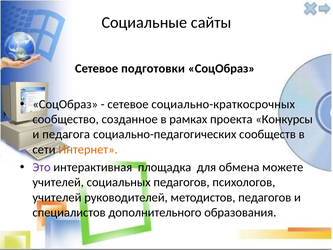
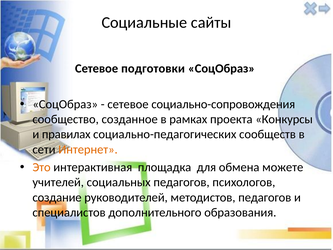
социально-краткосрочных: социально-краткосрочных -> социально-сопровождения
педагога: педагога -> правилах
Это colour: purple -> orange
учителей at (57, 197): учителей -> создание
